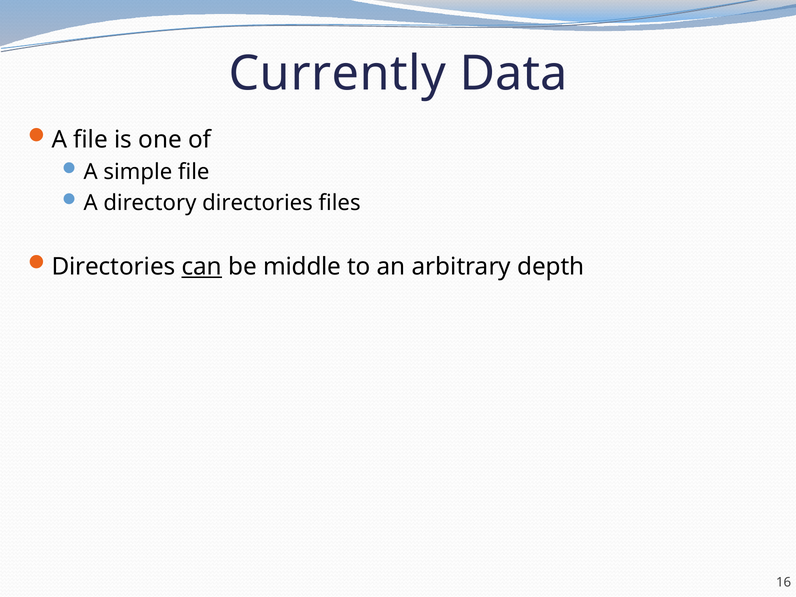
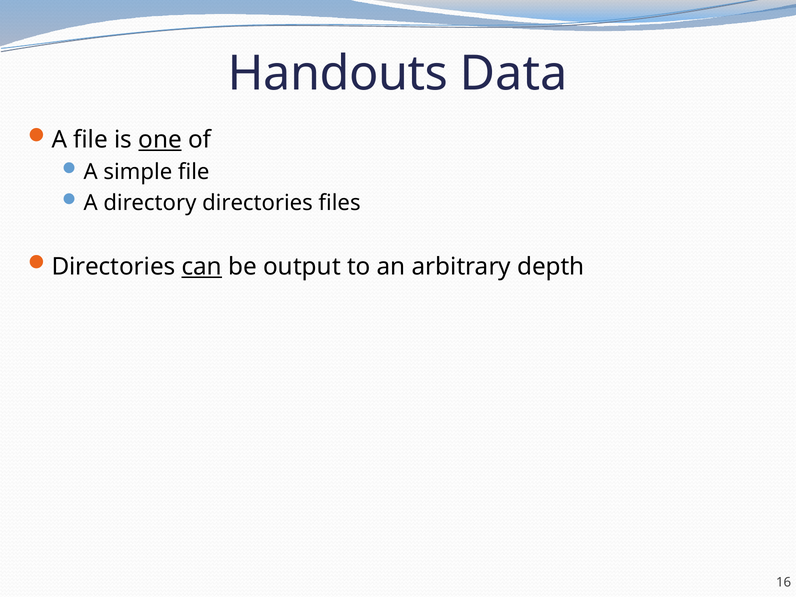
Currently: Currently -> Handouts
one underline: none -> present
middle: middle -> output
